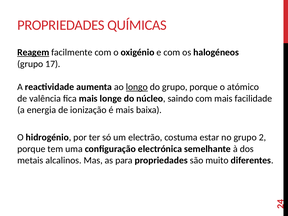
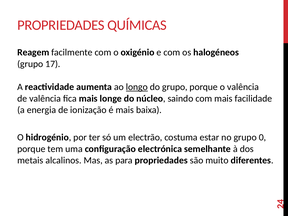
Reagem underline: present -> none
o atómico: atómico -> valência
grupo 2: 2 -> 0
